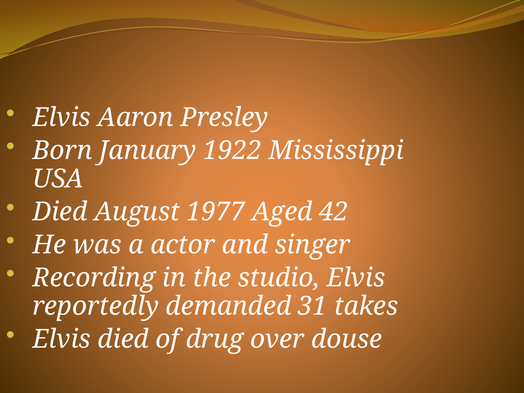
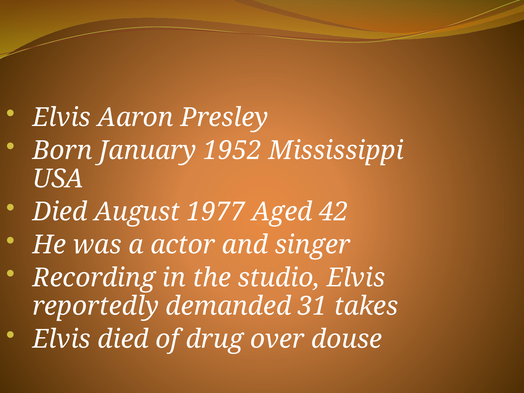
1922: 1922 -> 1952
